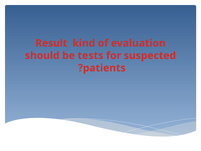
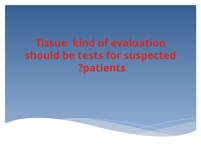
Result: Result -> Tissue
